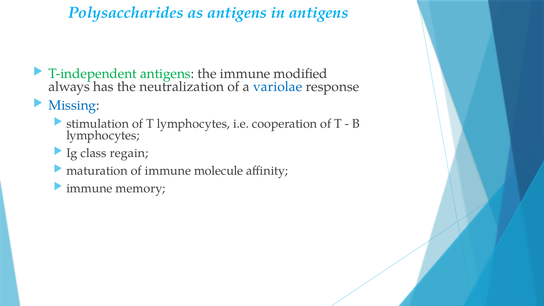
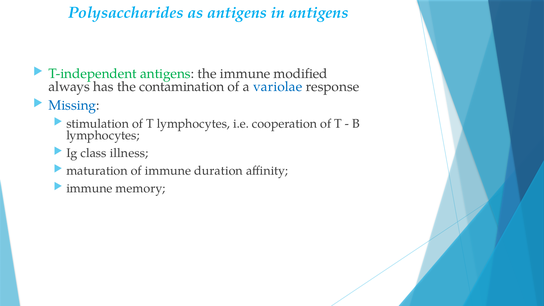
neutralization: neutralization -> contamination
regain: regain -> illness
molecule: molecule -> duration
